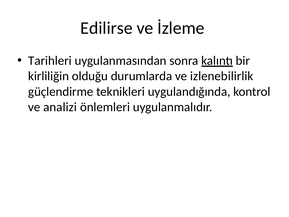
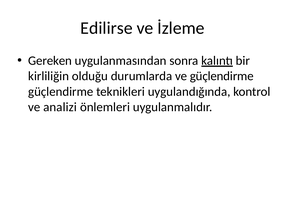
Tarihleri: Tarihleri -> Gereken
ve izlenebilirlik: izlenebilirlik -> güçlendirme
